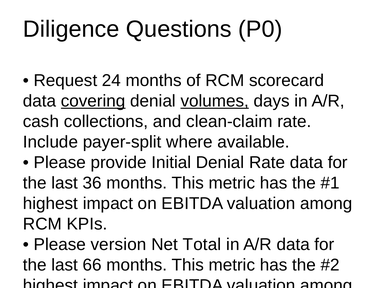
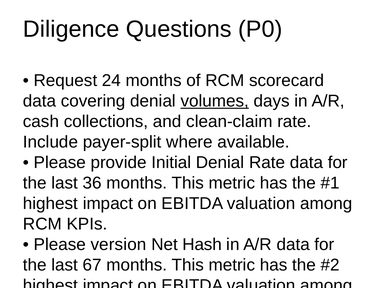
covering underline: present -> none
Total: Total -> Hash
66: 66 -> 67
